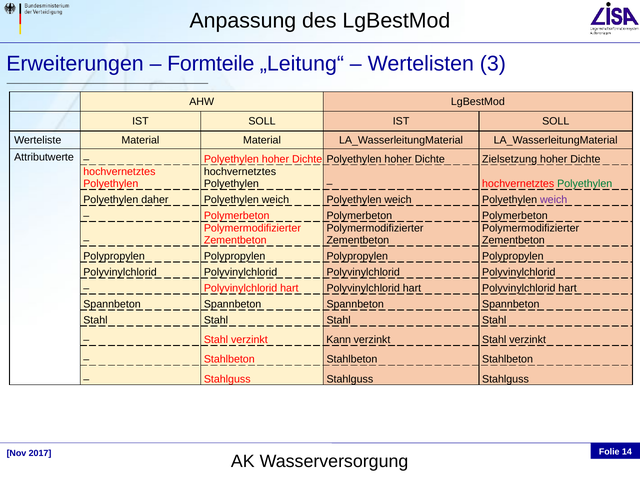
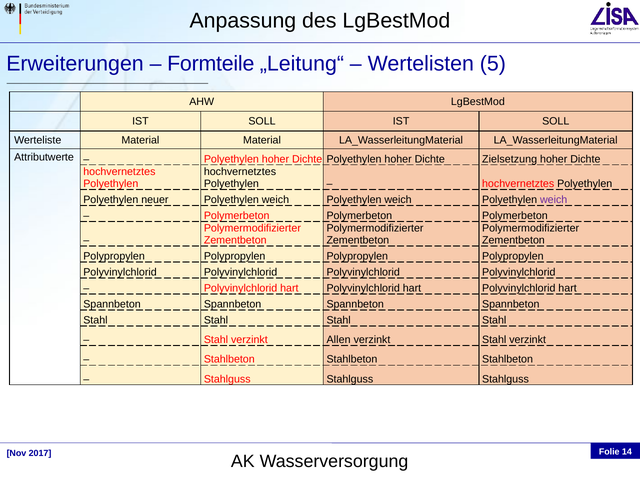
3: 3 -> 5
Polyethylen at (585, 184) colour: green -> black
daher: daher -> neuer
Kann: Kann -> Allen
